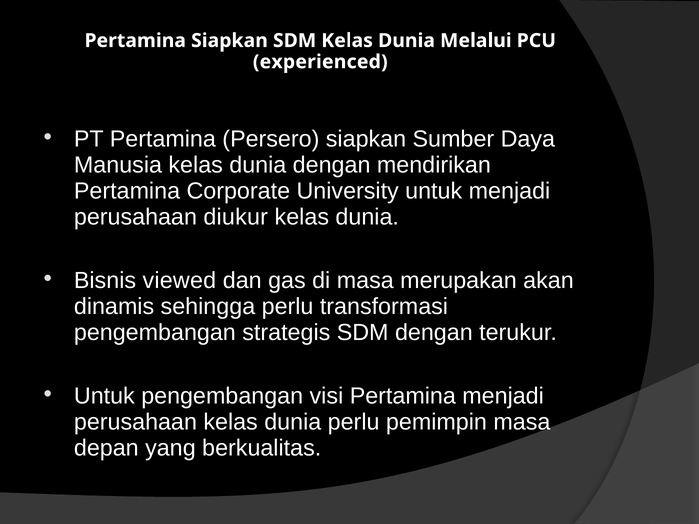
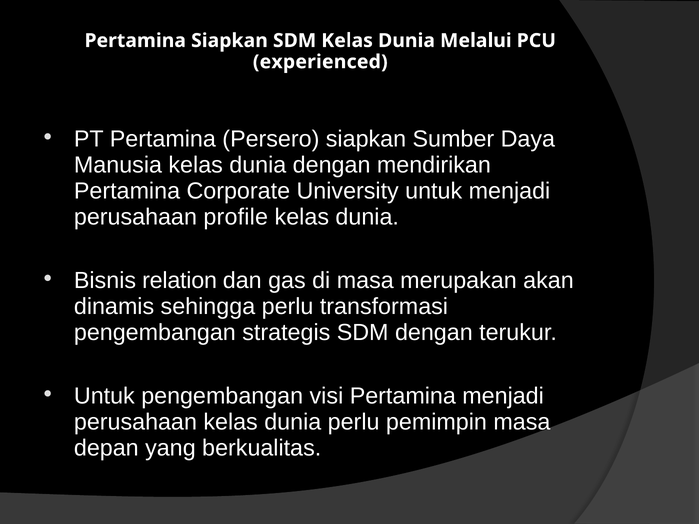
diukur: diukur -> profile
viewed: viewed -> relation
